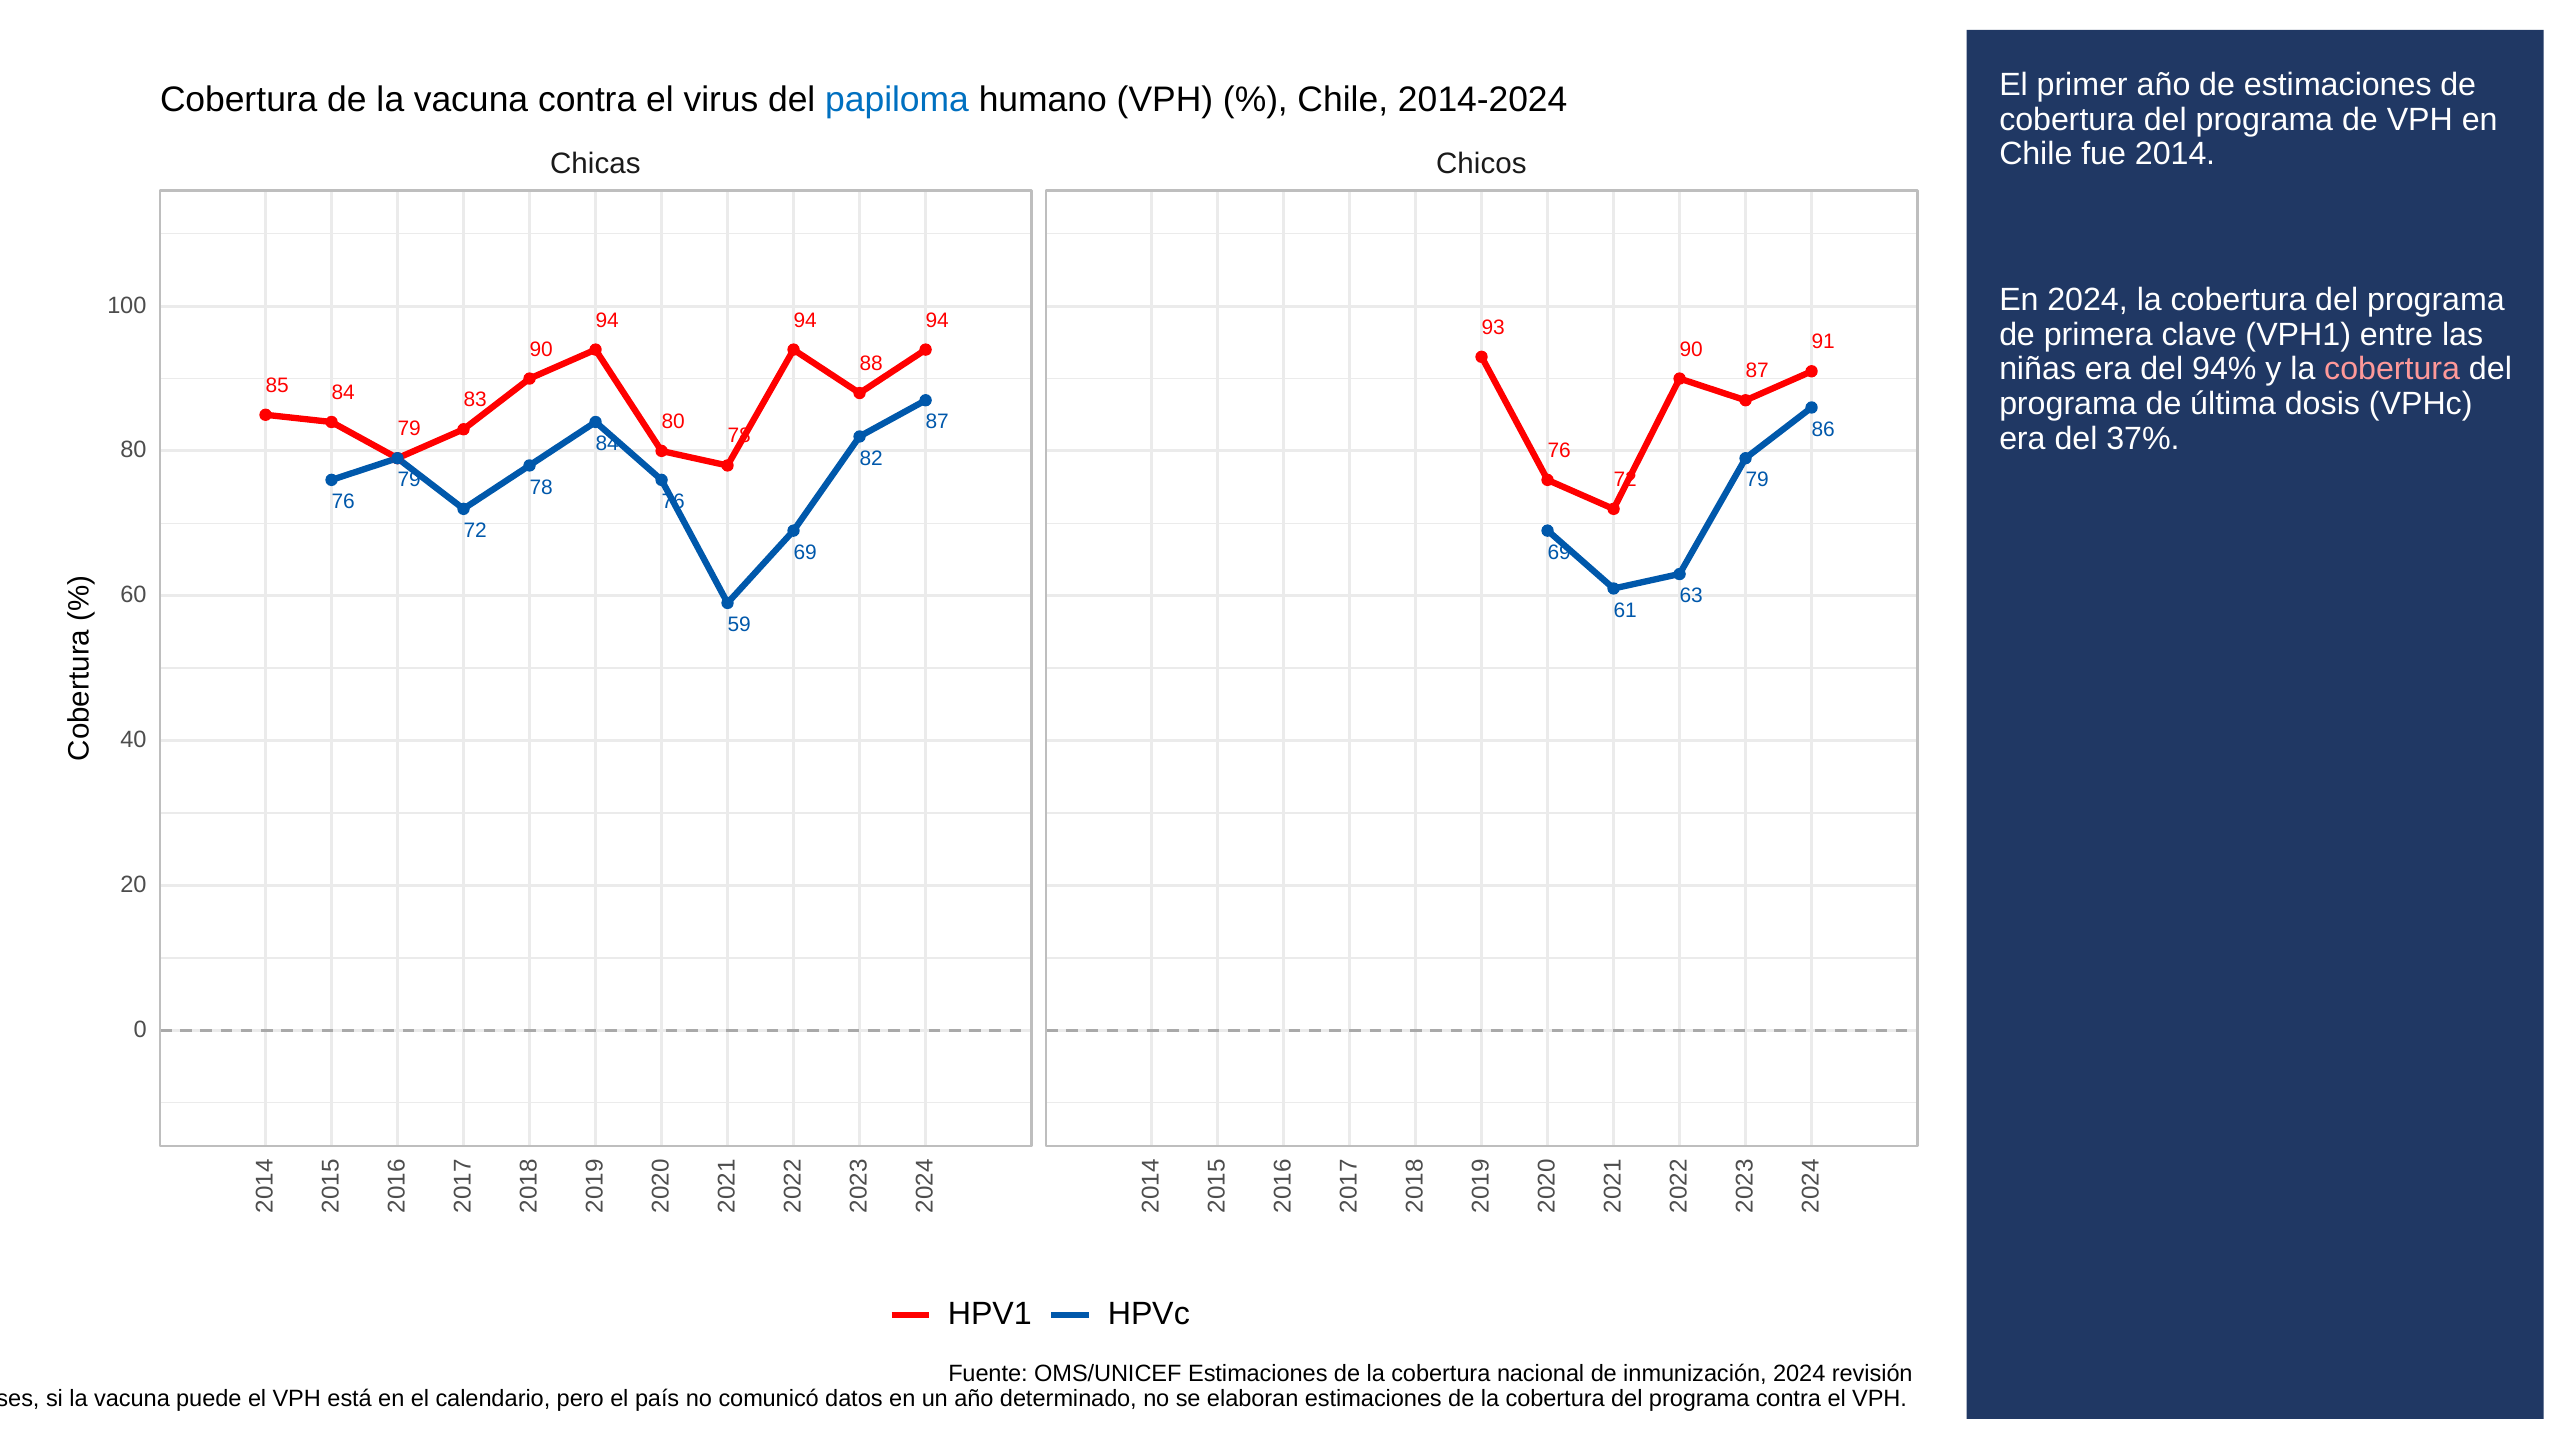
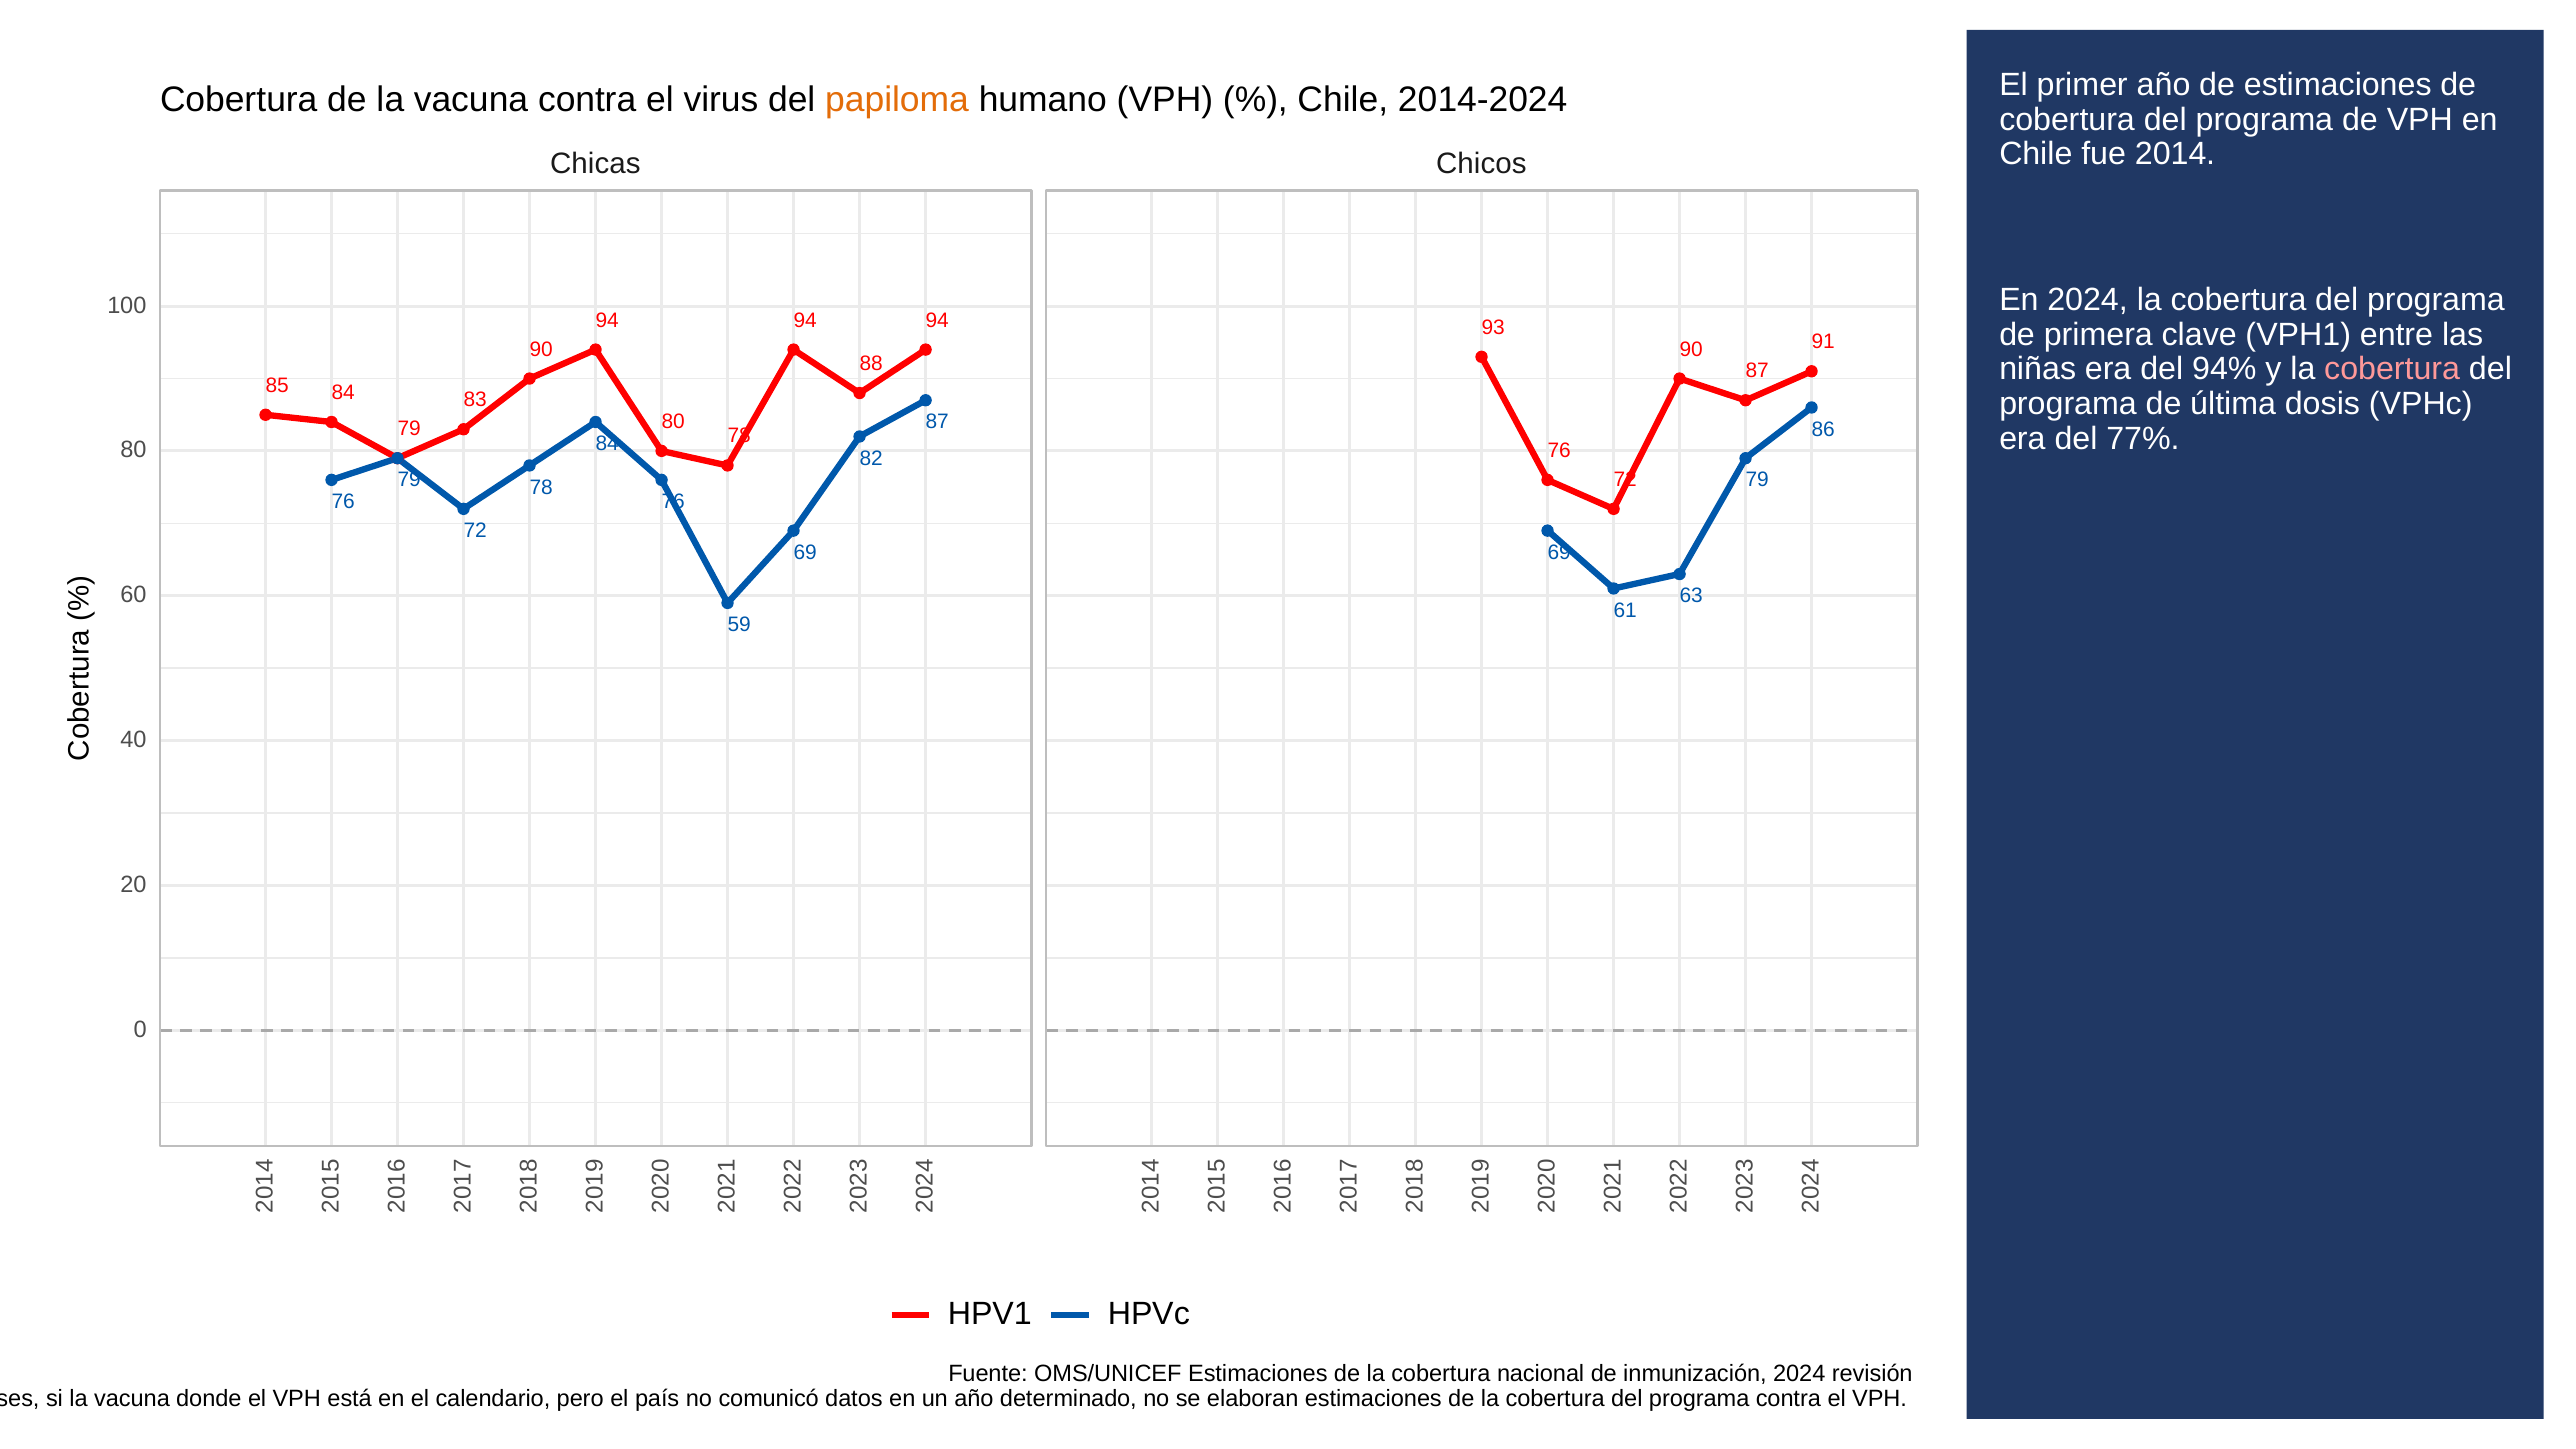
papiloma colour: blue -> orange
37%: 37% -> 77%
puede: puede -> donde
